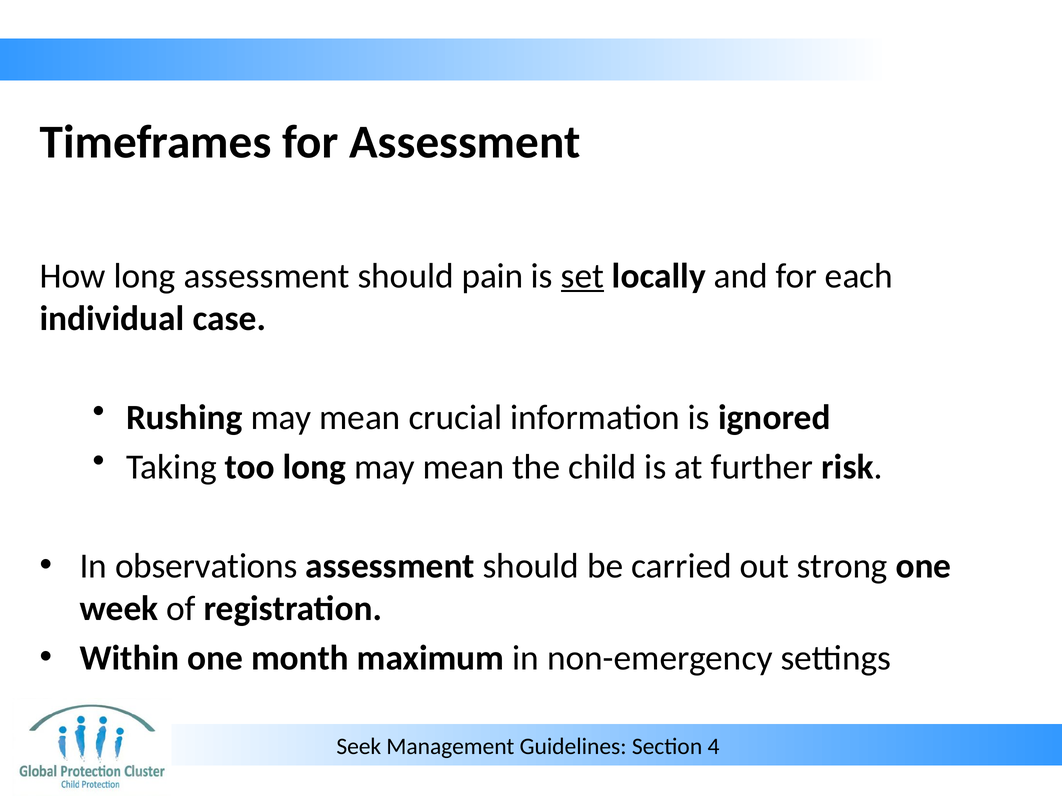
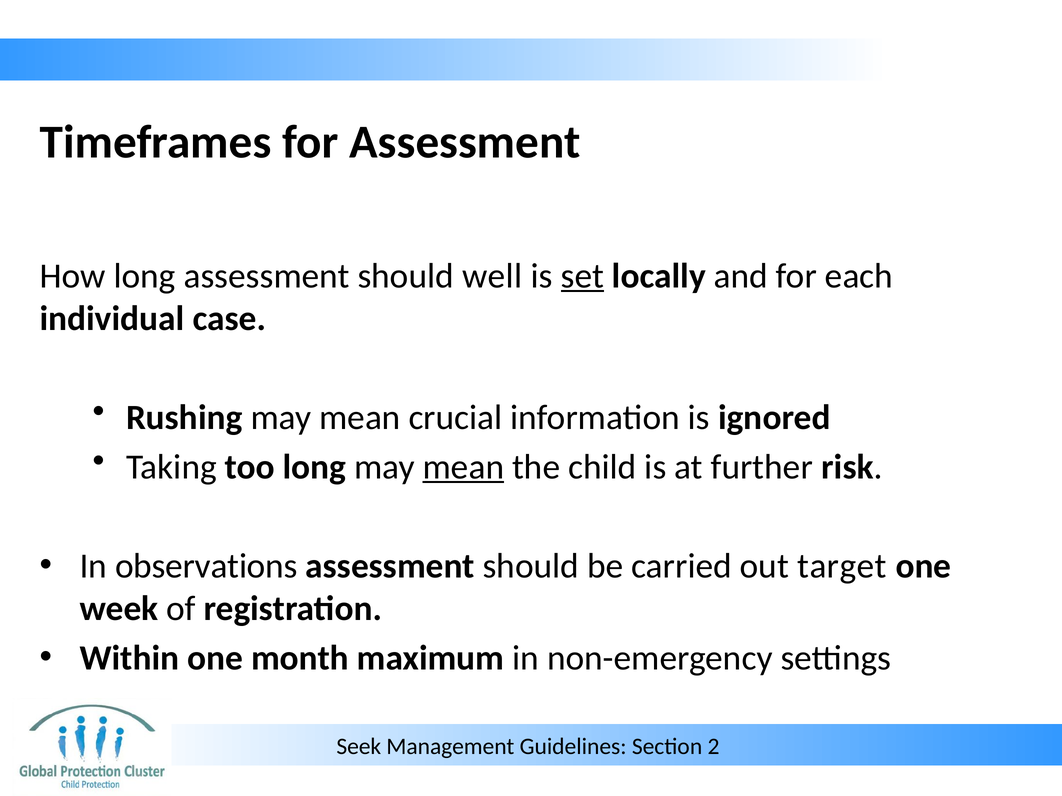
pain: pain -> well
mean at (463, 467) underline: none -> present
strong: strong -> target
4: 4 -> 2
